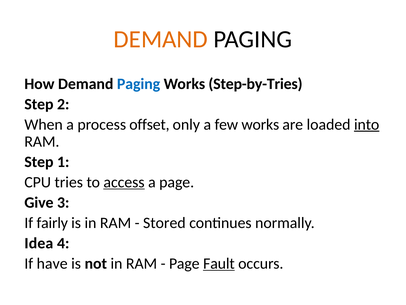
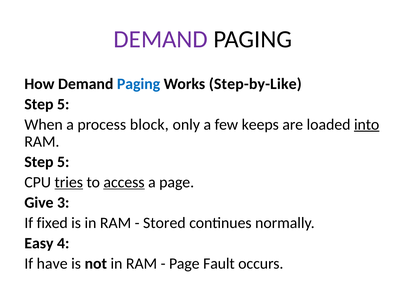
DEMAND at (161, 39) colour: orange -> purple
Step-by-Tries: Step-by-Tries -> Step-by-Like
2 at (63, 104): 2 -> 5
offset: offset -> block
few works: works -> keeps
1 at (63, 162): 1 -> 5
tries underline: none -> present
fairly: fairly -> fixed
Idea: Idea -> Easy
Fault underline: present -> none
